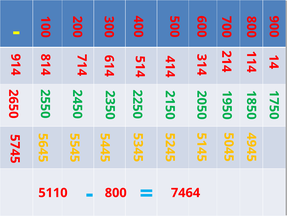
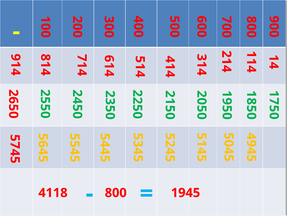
5110: 5110 -> 4118
7464: 7464 -> 1945
